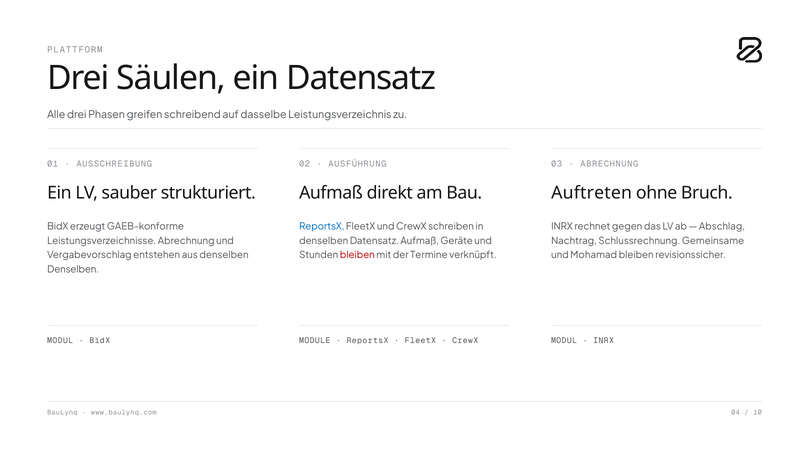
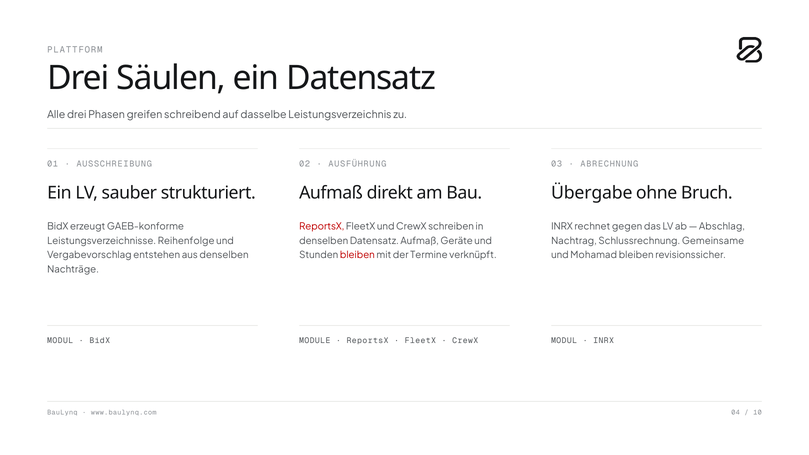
Auftreten: Auftreten -> Übergabe
ReportsX at (322, 227) colour: blue -> red
Leistungsverzeichnisse Abrechnung: Abrechnung -> Reihenfolge
Denselben at (73, 270): Denselben -> Nachträge
